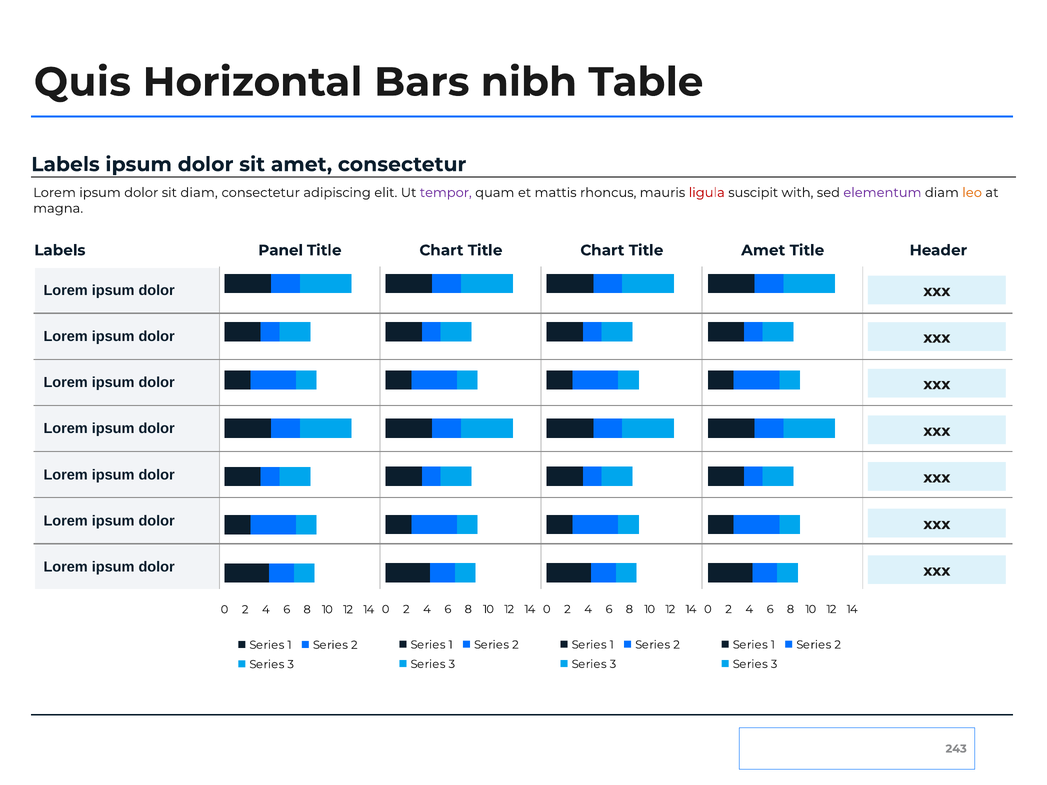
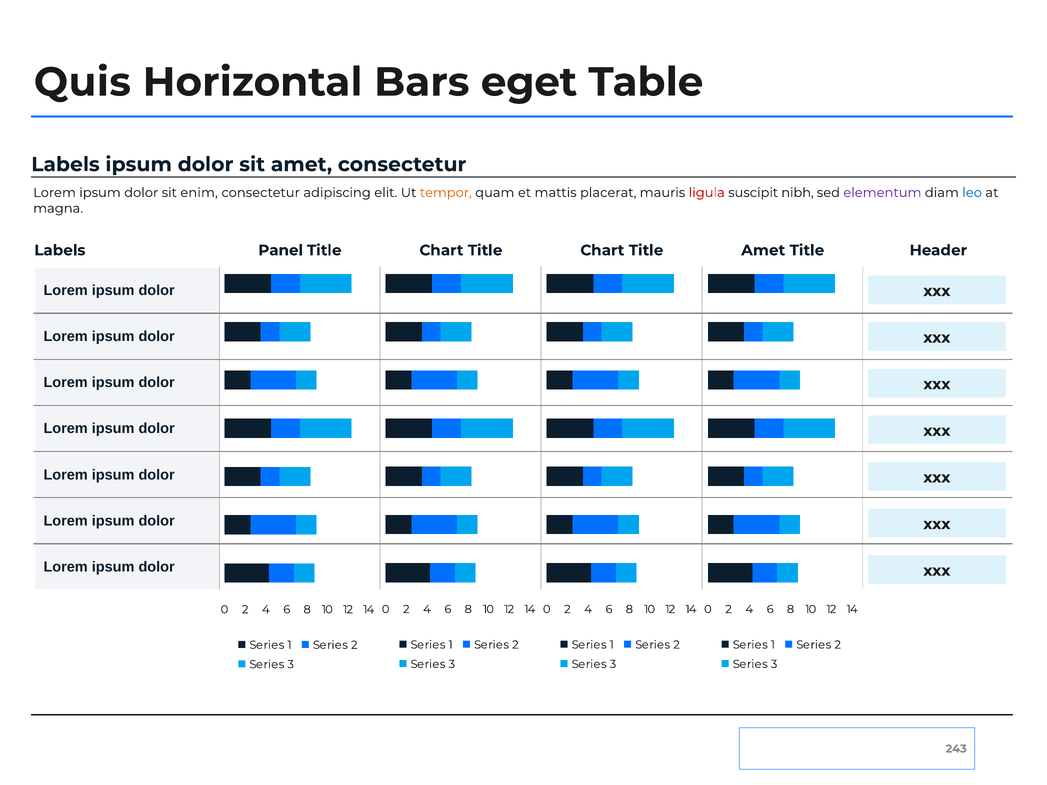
nibh: nibh -> eget
sit diam: diam -> enim
tempor colour: purple -> orange
rhoncus: rhoncus -> placerat
with: with -> nibh
leo colour: orange -> blue
